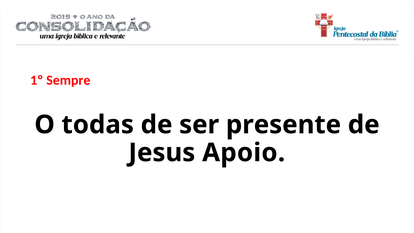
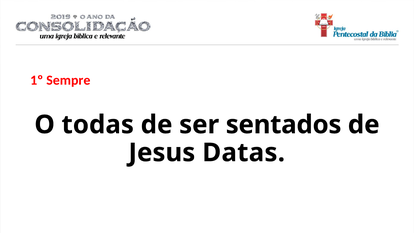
presente: presente -> sentados
Apoio: Apoio -> Datas
